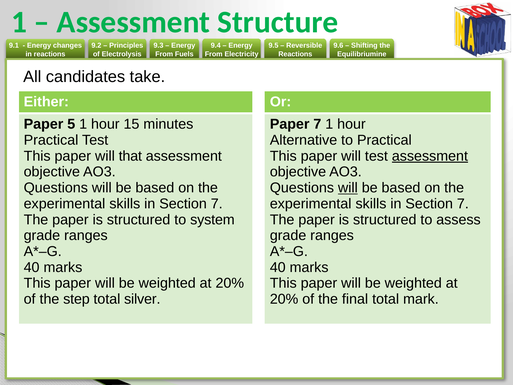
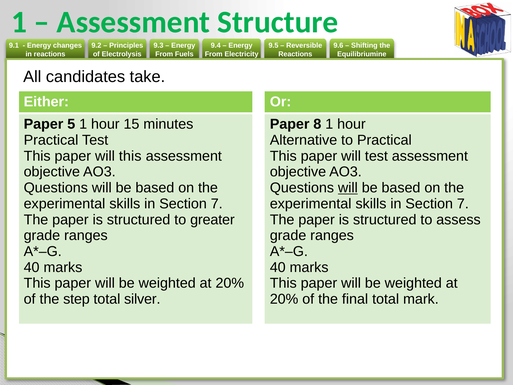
Paper 7: 7 -> 8
will that: that -> this
assessment at (430, 156) underline: present -> none
system: system -> greater
